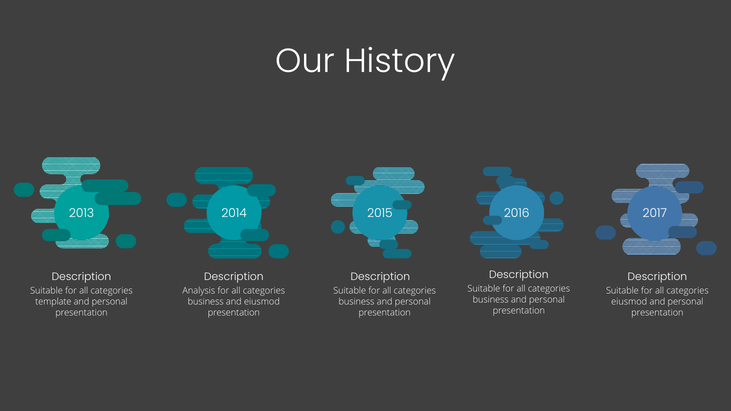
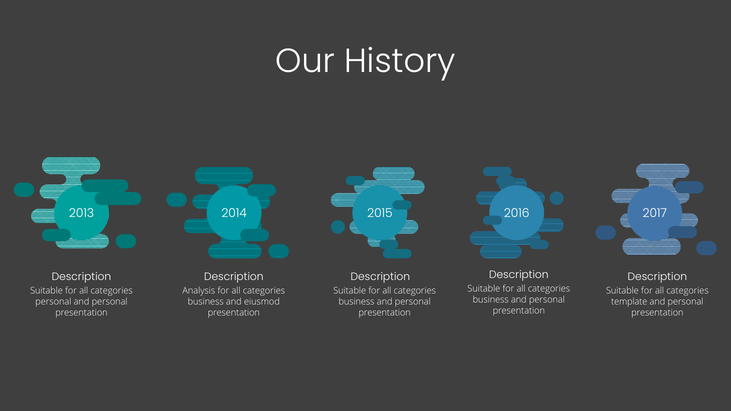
template at (53, 302): template -> personal
eiusmod at (629, 302): eiusmod -> template
